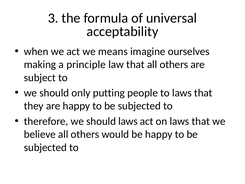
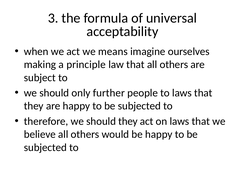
putting: putting -> further
should laws: laws -> they
